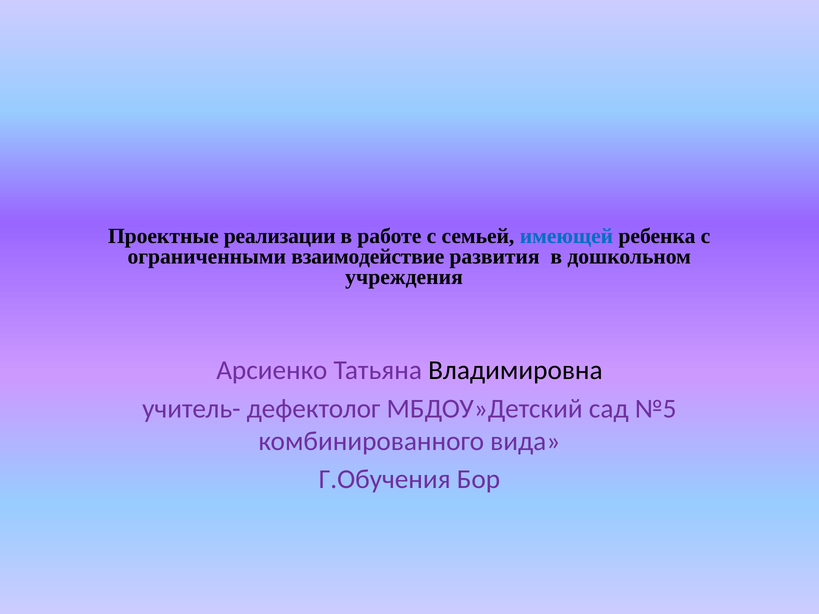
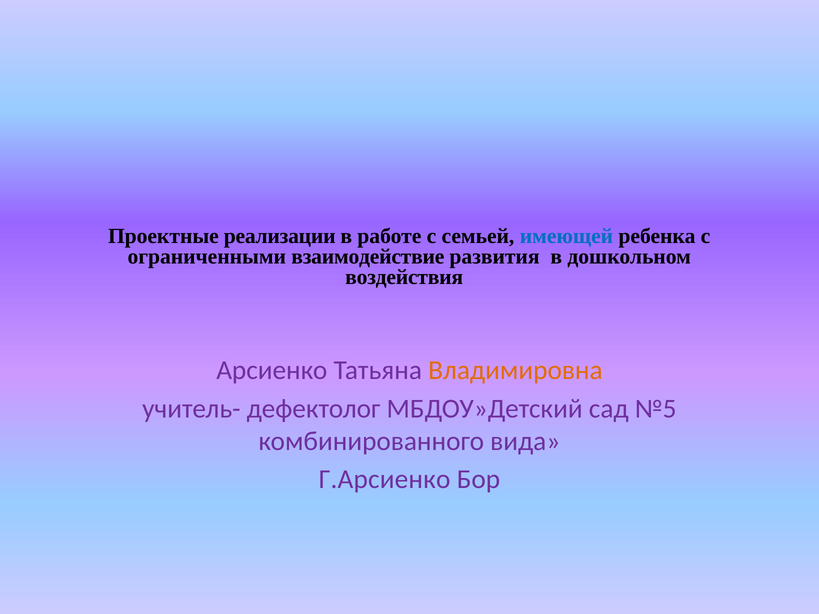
учреждения: учреждения -> воздействия
Владимировна colour: black -> orange
Г.Обучения: Г.Обучения -> Г.Арсиенко
